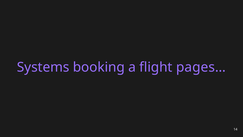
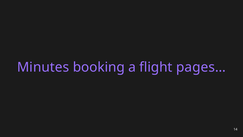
Systems: Systems -> Minutes
